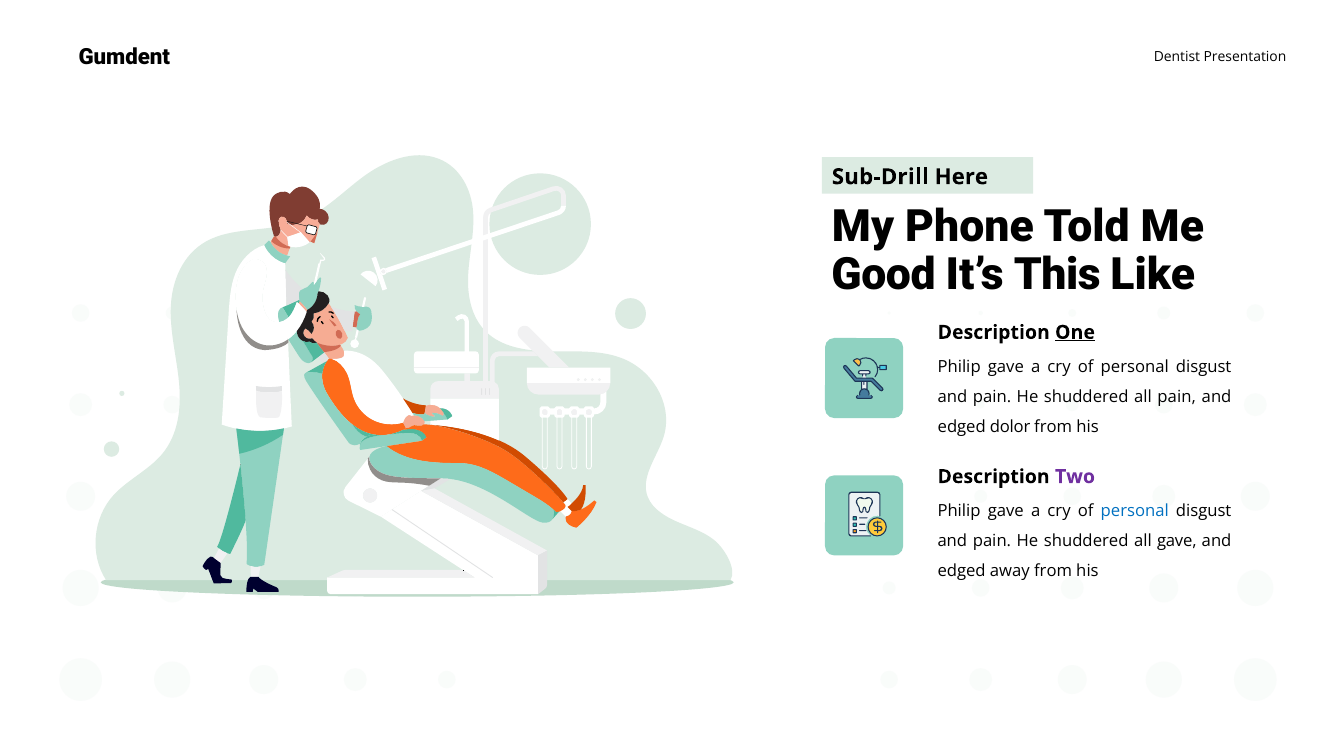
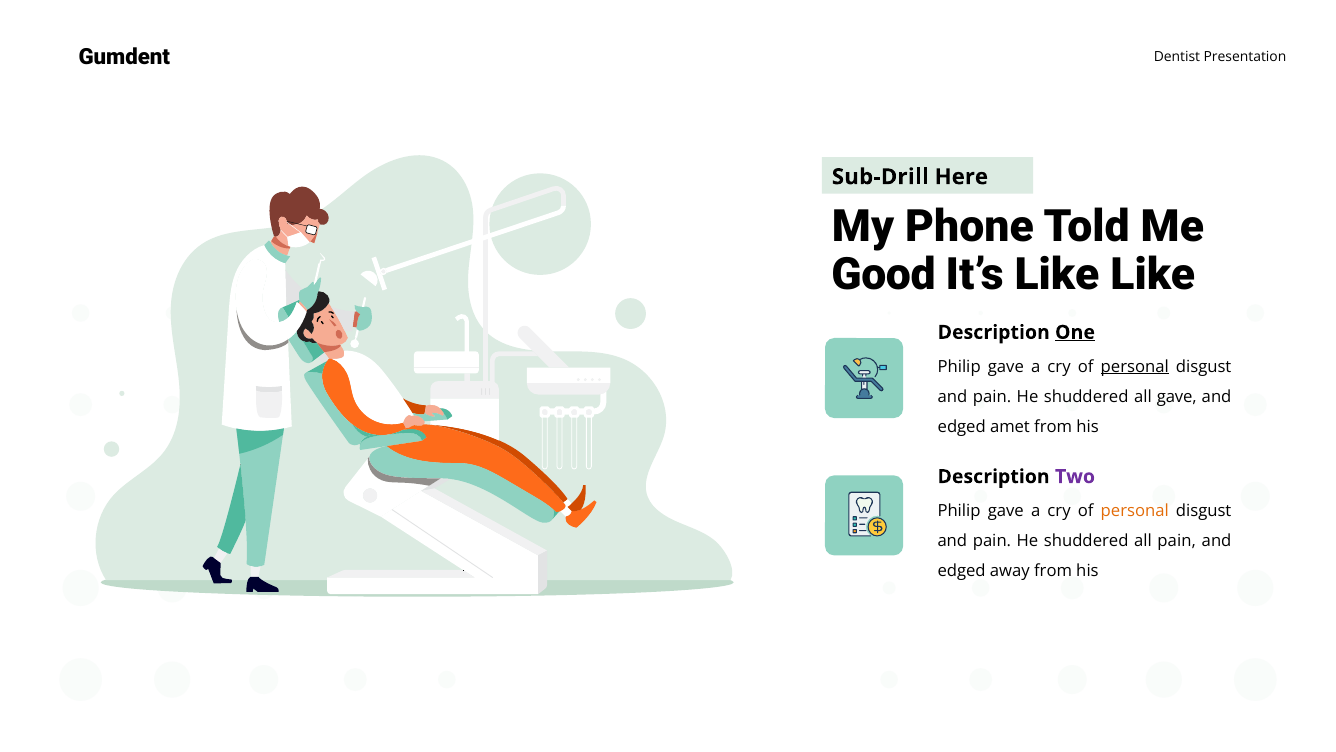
It’s This: This -> Like
personal at (1135, 366) underline: none -> present
all pain: pain -> gave
dolor: dolor -> amet
personal at (1135, 511) colour: blue -> orange
all gave: gave -> pain
